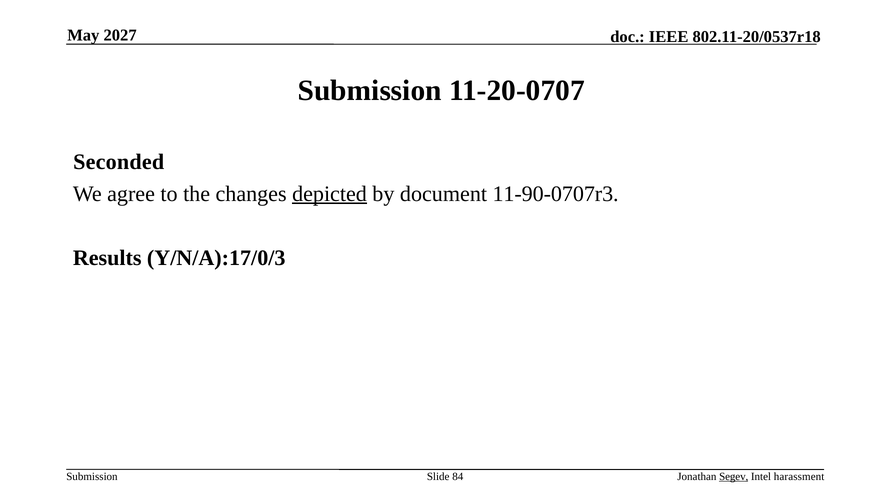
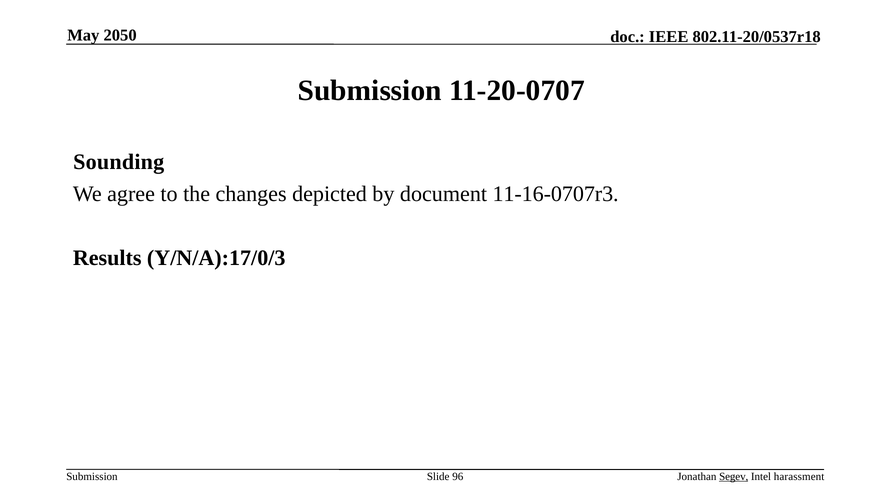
2027: 2027 -> 2050
Seconded: Seconded -> Sounding
depicted underline: present -> none
11-90-0707r3: 11-90-0707r3 -> 11-16-0707r3
84: 84 -> 96
